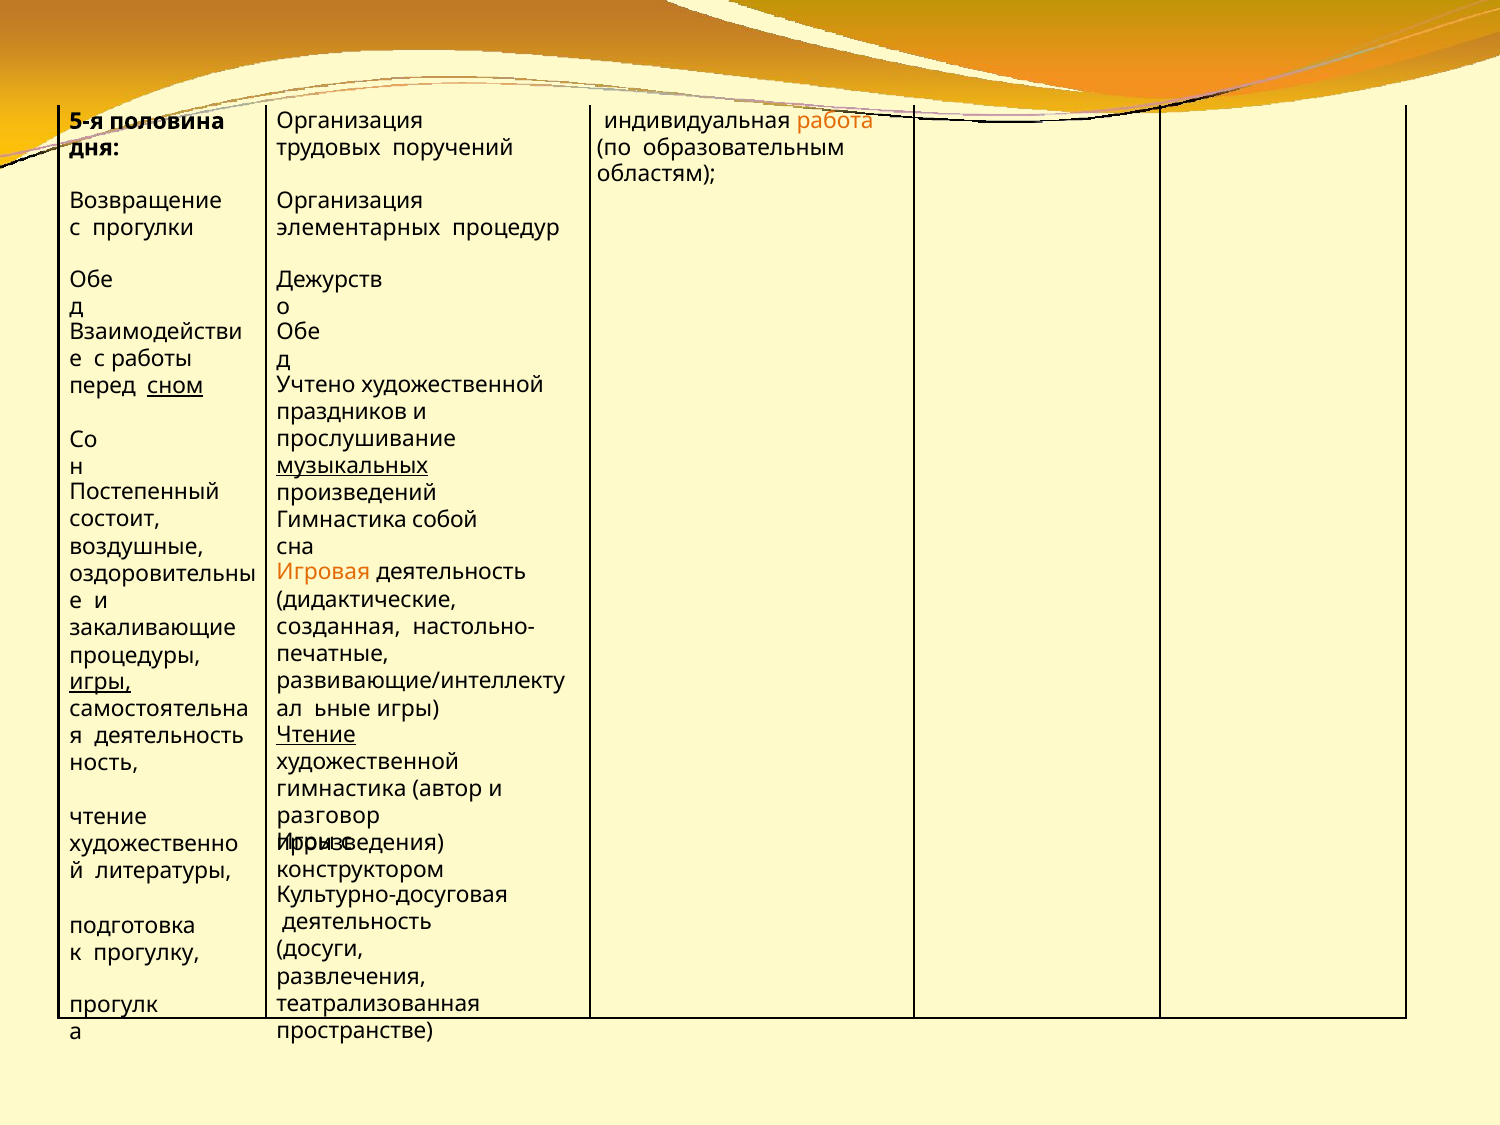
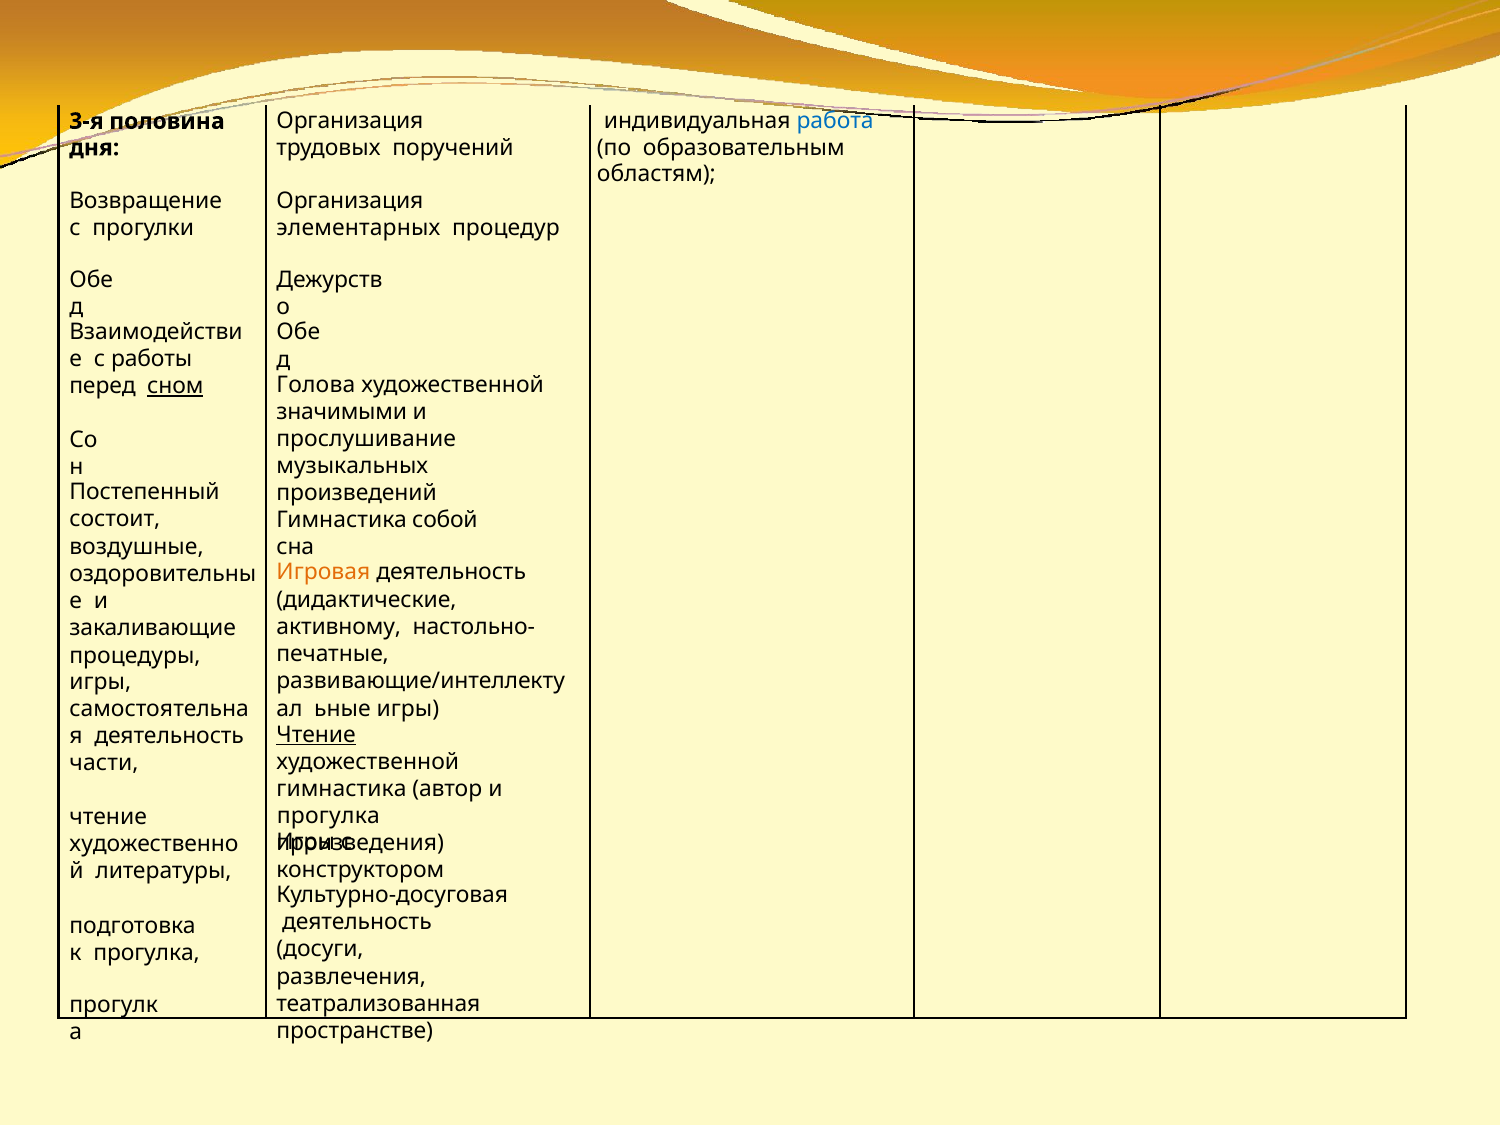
работа colour: orange -> blue
5-я: 5-я -> 3-я
Учтено: Учтено -> Голова
праздников: праздников -> значимыми
музыкальных underline: present -> none
созданная: созданная -> активному
игры at (100, 682) underline: present -> none
ность: ность -> части
разговор at (328, 816): разговор -> прогулка
к прогулку: прогулку -> прогулка
